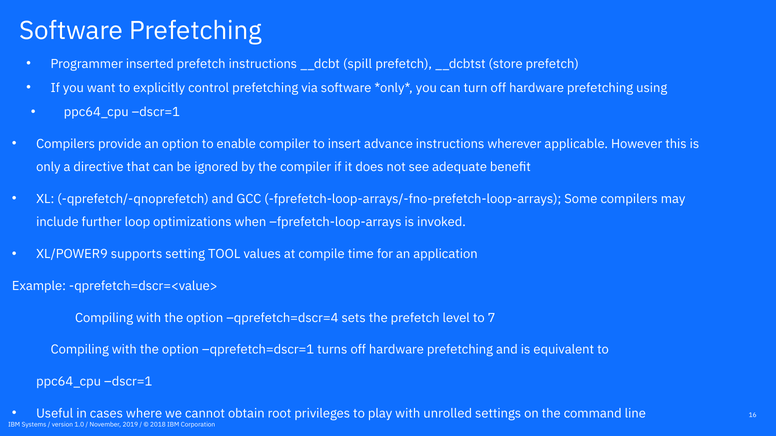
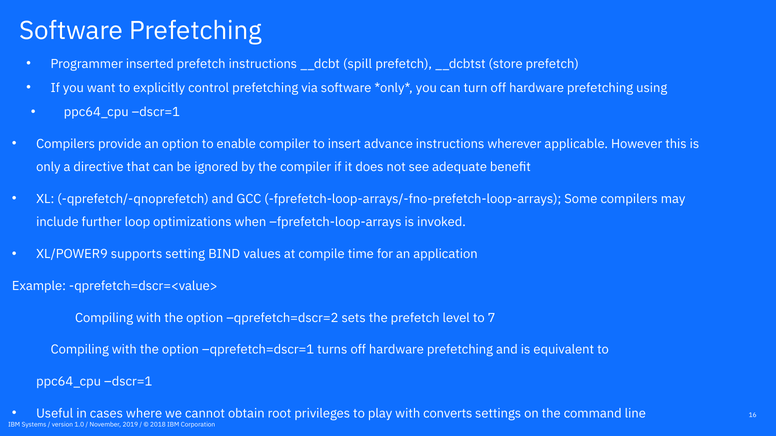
TOOL: TOOL -> BIND
qprefetch=dscr=4: qprefetch=dscr=4 -> qprefetch=dscr=2
unrolled: unrolled -> converts
